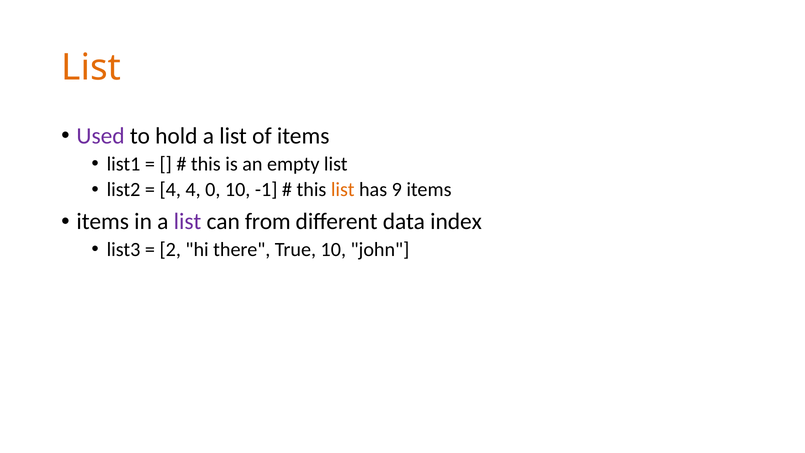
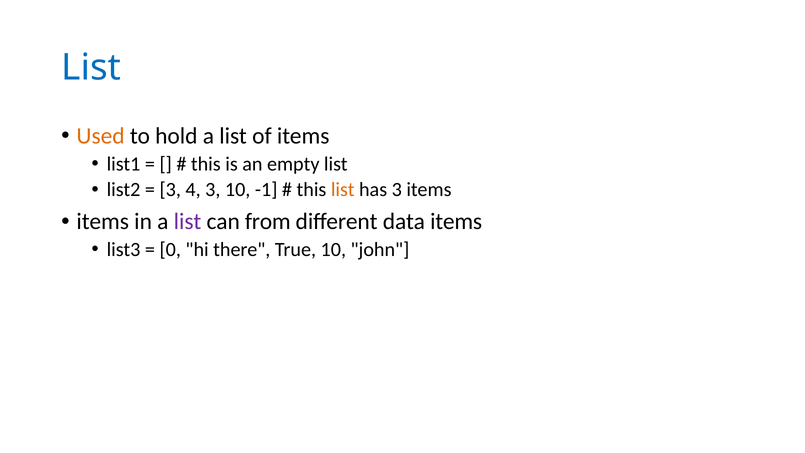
List at (91, 68) colour: orange -> blue
Used colour: purple -> orange
4 at (170, 190): 4 -> 3
4 0: 0 -> 3
has 9: 9 -> 3
data index: index -> items
2: 2 -> 0
